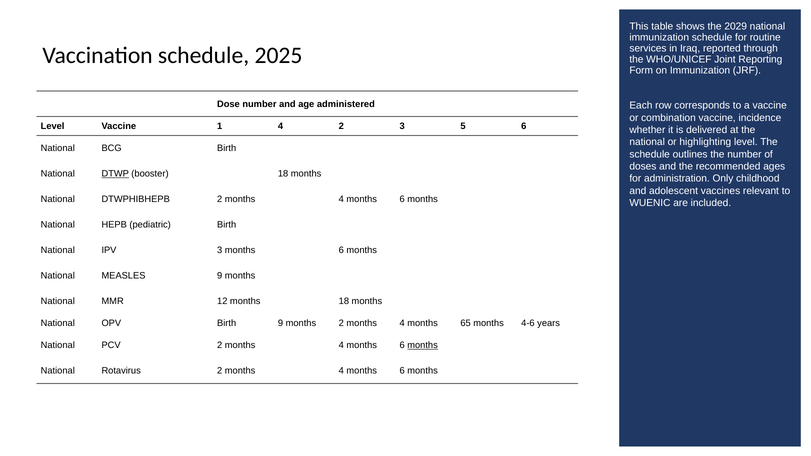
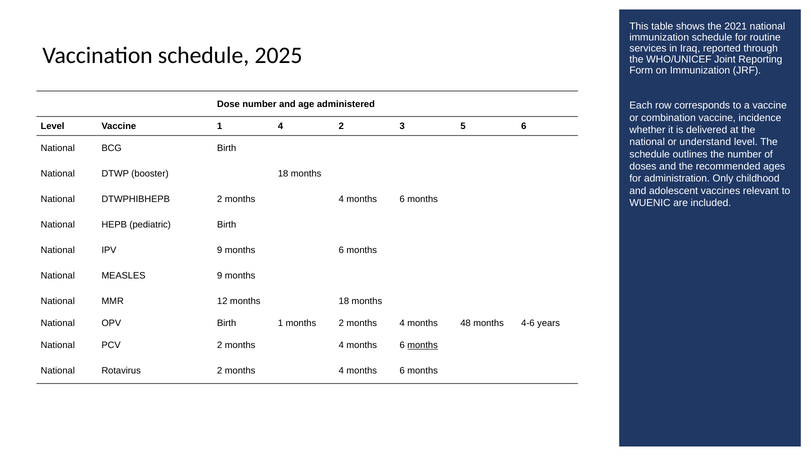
2029: 2029 -> 2021
highlighting: highlighting -> understand
DTWP underline: present -> none
IPV 3: 3 -> 9
Birth 9: 9 -> 1
65: 65 -> 48
